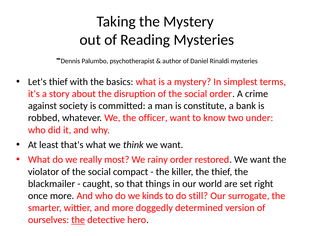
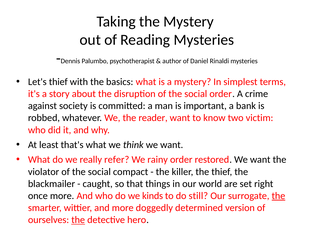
constitute: constitute -> important
officer: officer -> reader
under: under -> victim
most: most -> refer
the at (278, 195) underline: none -> present
